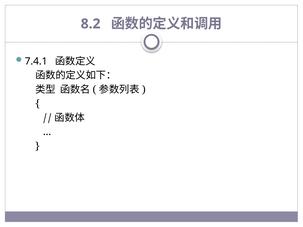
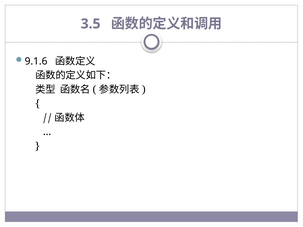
8.2: 8.2 -> 3.5
7.4.1: 7.4.1 -> 9.1.6
